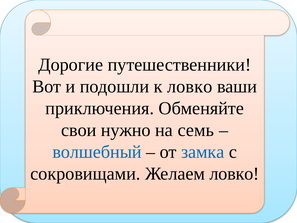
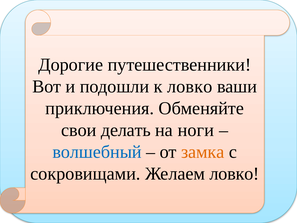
нужно: нужно -> делать
семь: семь -> ноги
замка colour: blue -> orange
